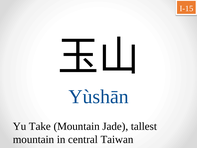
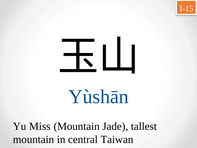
Take: Take -> Miss
